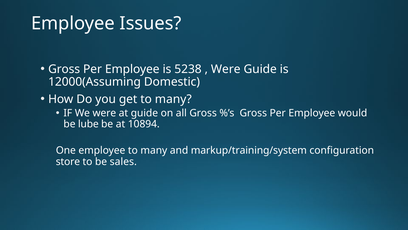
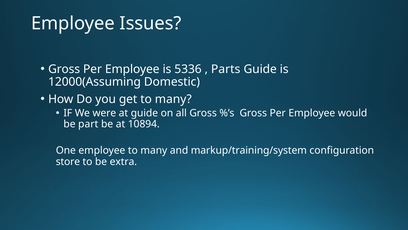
5238: 5238 -> 5336
Were at (226, 69): Were -> Parts
lube: lube -> part
sales: sales -> extra
